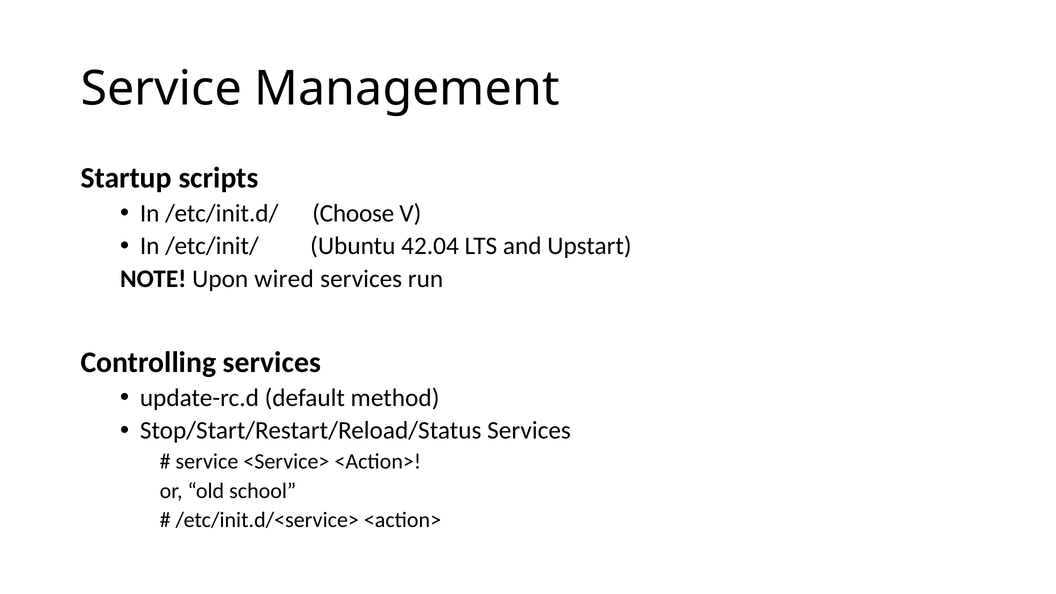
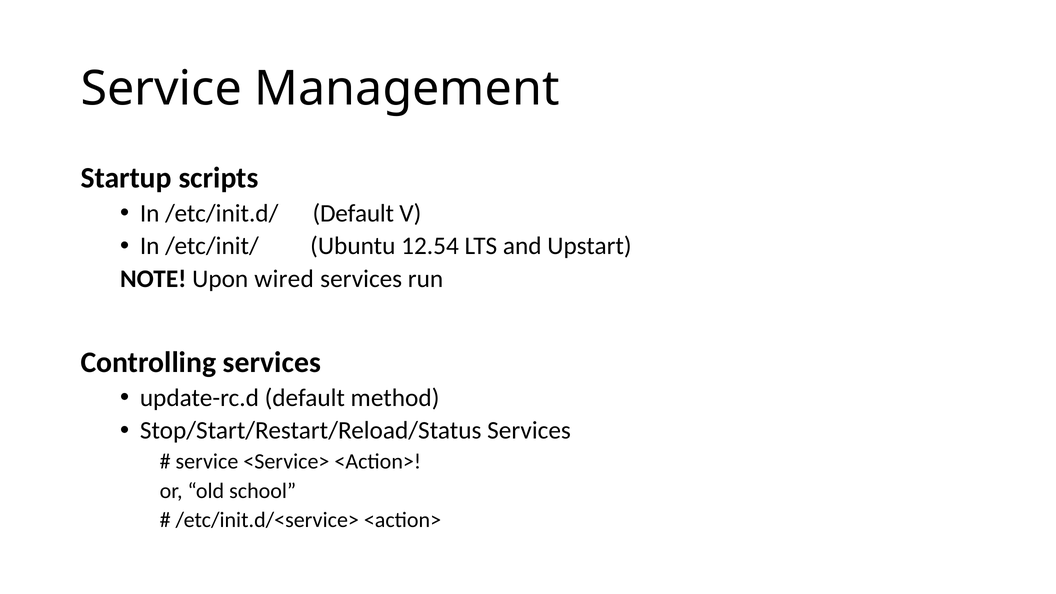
/etc/init.d/ Choose: Choose -> Default
42.04: 42.04 -> 12.54
